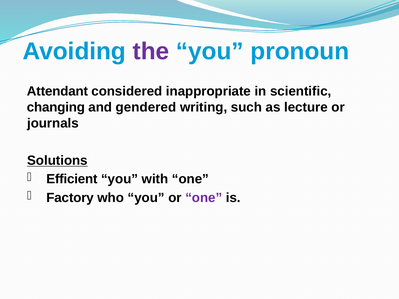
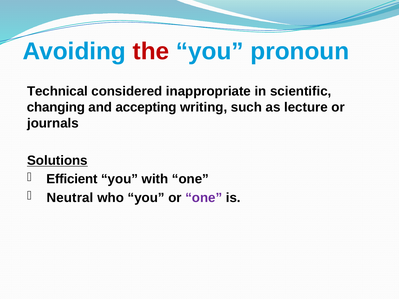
the colour: purple -> red
Attendant: Attendant -> Technical
gendered: gendered -> accepting
Factory: Factory -> Neutral
